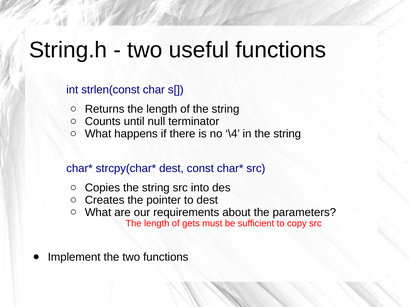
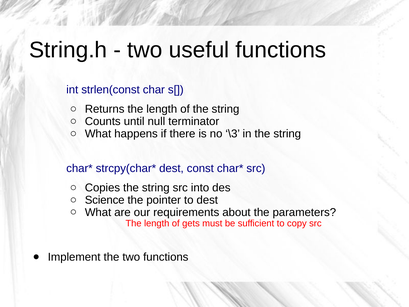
\4: \4 -> \3
Creates: Creates -> Science
